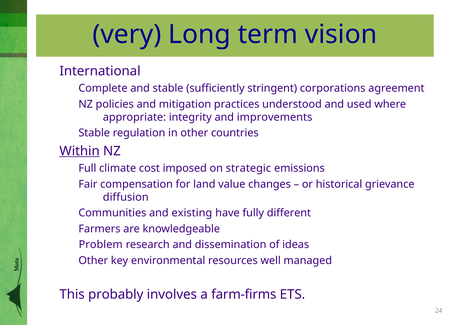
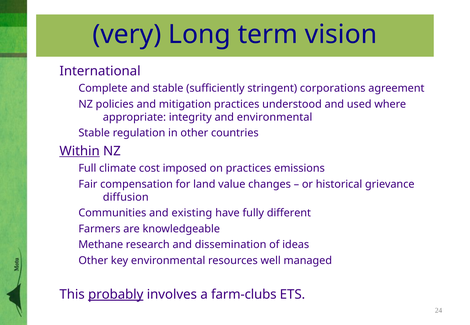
and improvements: improvements -> environmental
on strategic: strategic -> practices
Problem: Problem -> Methane
probably underline: none -> present
farm-firms: farm-firms -> farm-clubs
